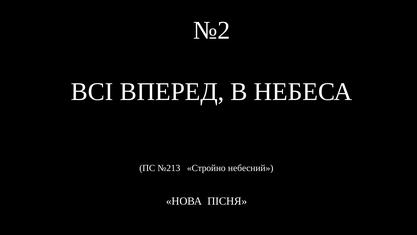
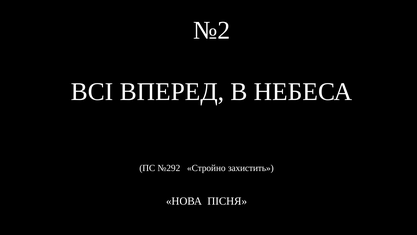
№213: №213 -> №292
небесний: небесний -> захистить
